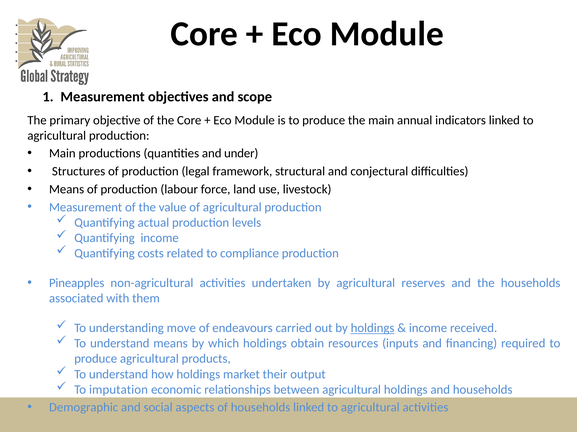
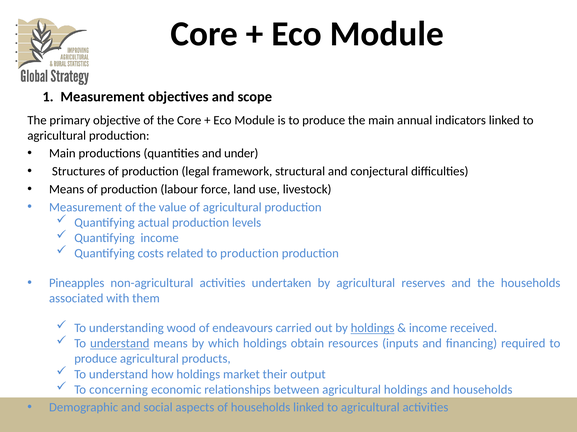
to compliance: compliance -> production
move: move -> wood
understand at (120, 344) underline: none -> present
imputation: imputation -> concerning
